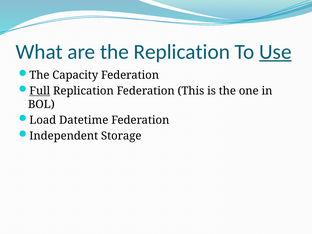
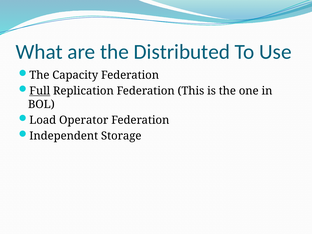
the Replication: Replication -> Distributed
Use underline: present -> none
Datetime: Datetime -> Operator
